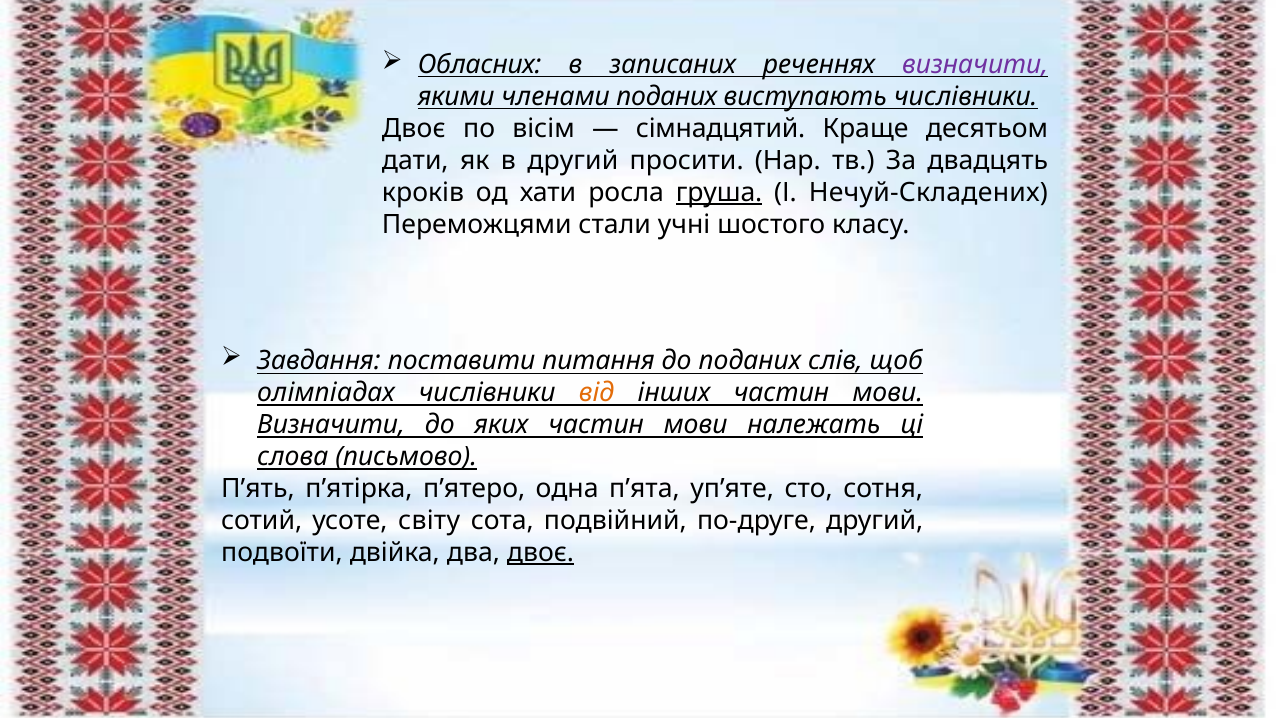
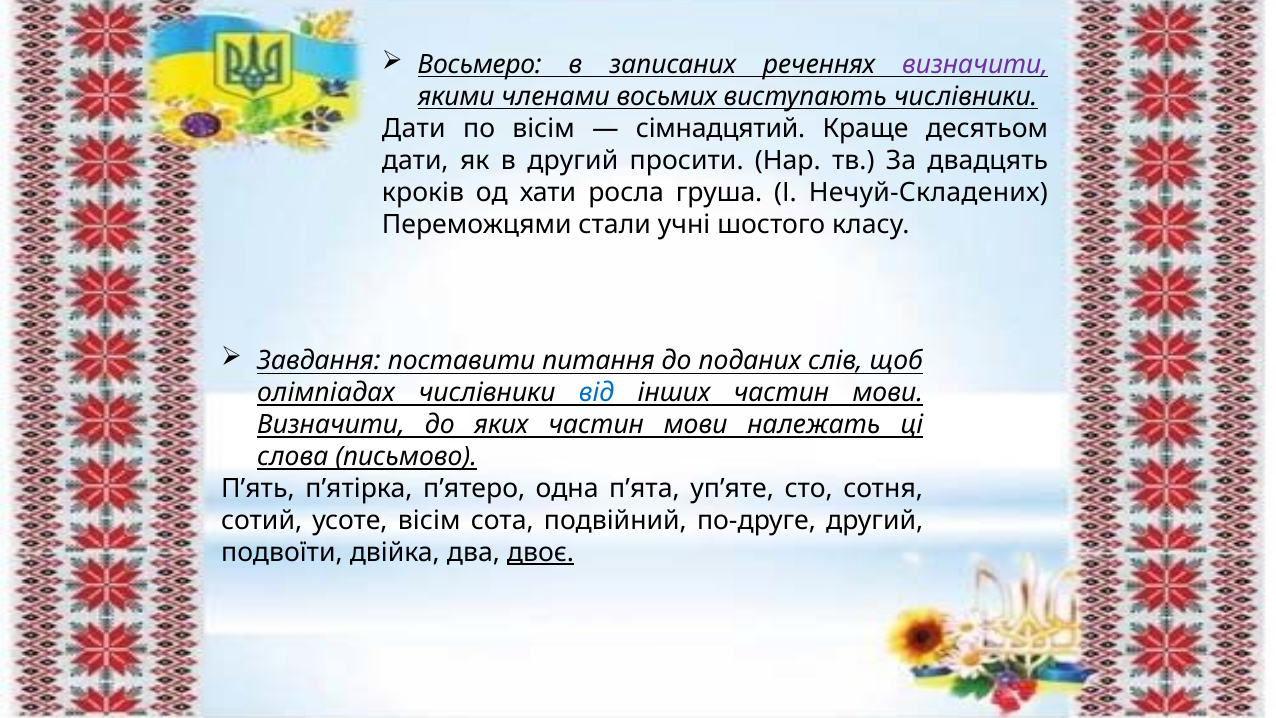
Обласних: Обласних -> Восьмеро
членами поданих: поданих -> восьмих
Двоє at (414, 128): Двоє -> Дати
груша underline: present -> none
від colour: orange -> blue
усоте світу: світу -> вісім
